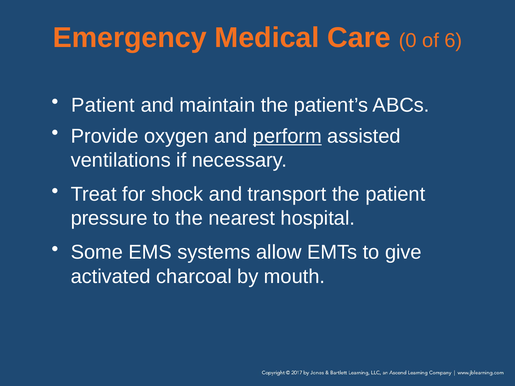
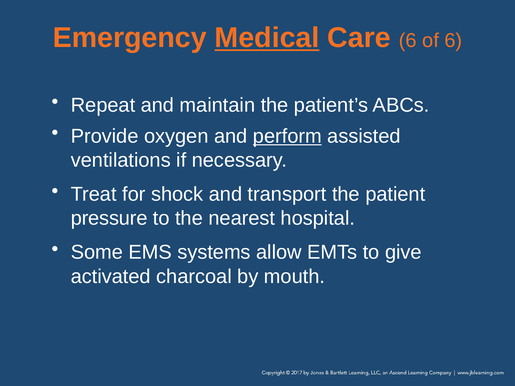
Medical underline: none -> present
Care 0: 0 -> 6
Patient at (103, 105): Patient -> Repeat
